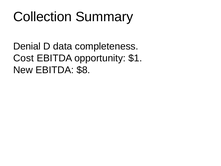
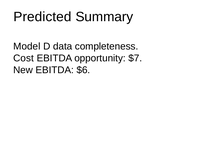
Collection: Collection -> Predicted
Denial: Denial -> Model
$1: $1 -> $7
$8: $8 -> $6
